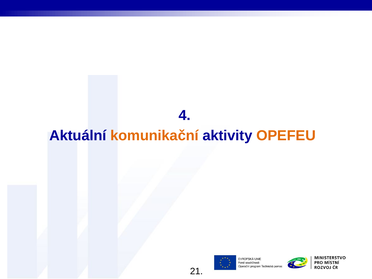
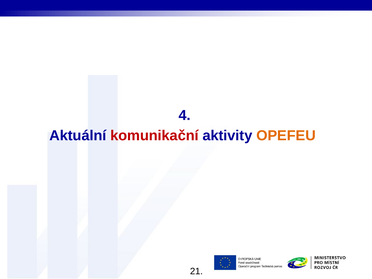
komunikační colour: orange -> red
